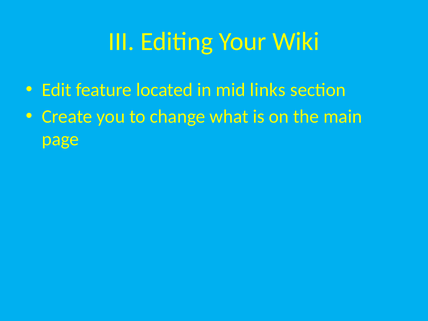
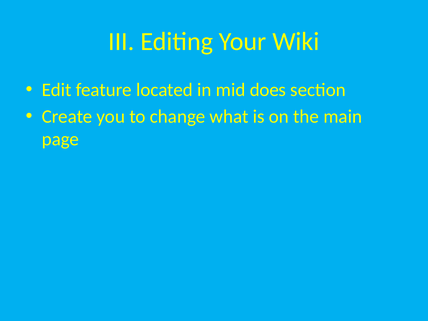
links: links -> does
